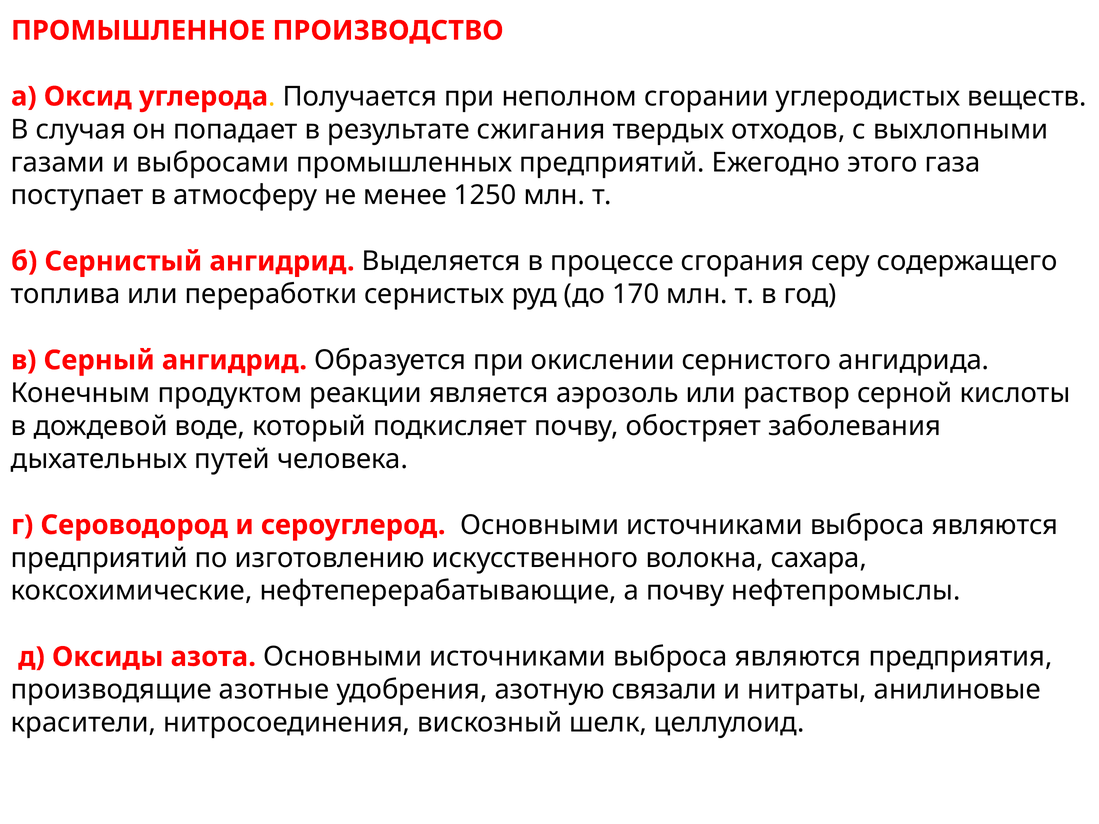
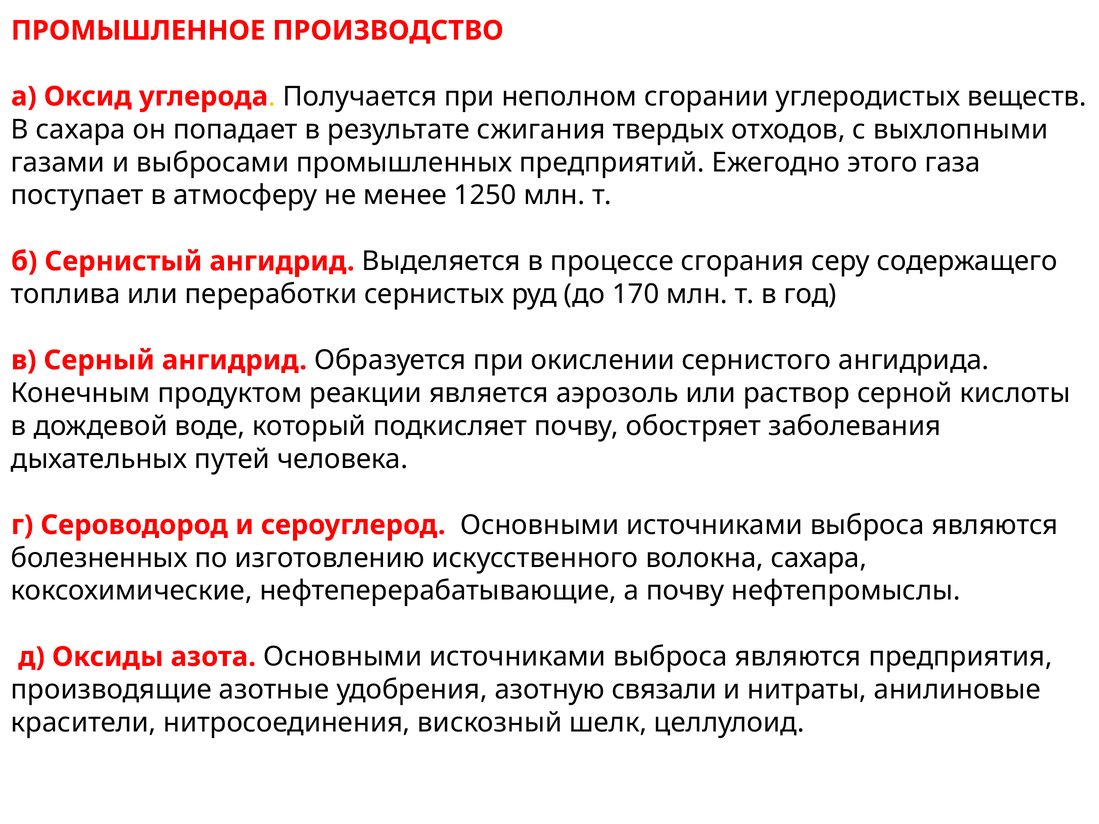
В случая: случая -> сахара
предприятий at (99, 558): предприятий -> болезненных
